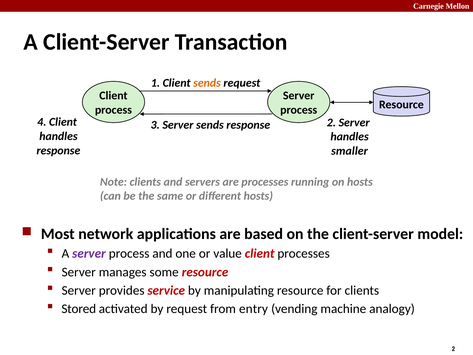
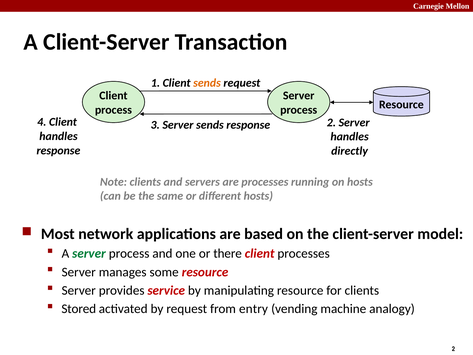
smaller: smaller -> directly
server at (89, 253) colour: purple -> green
value: value -> there
